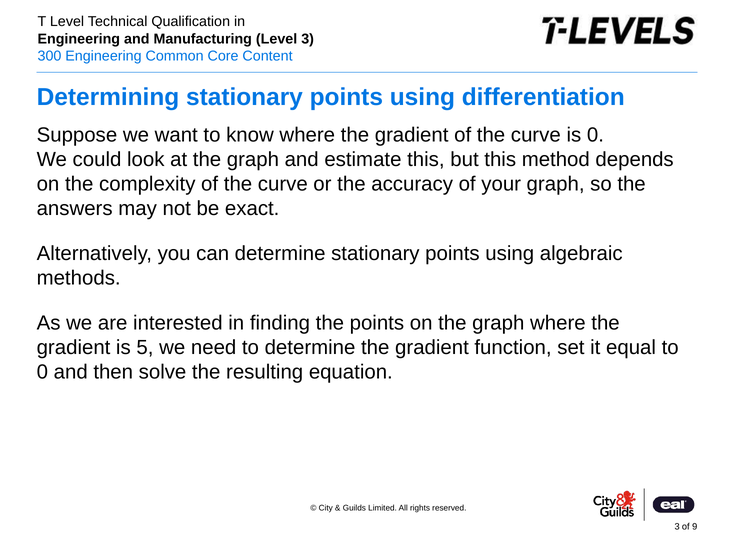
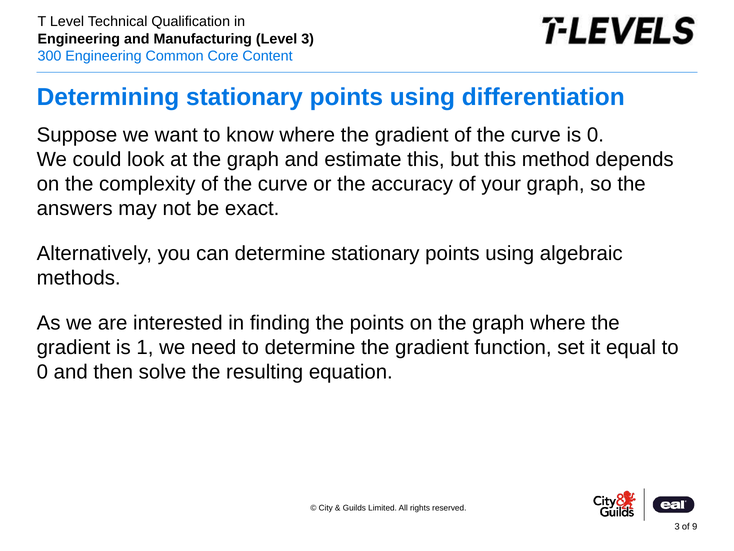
5: 5 -> 1
